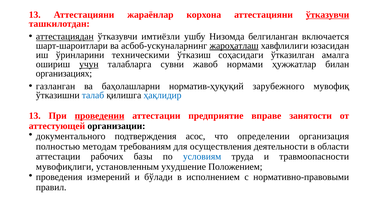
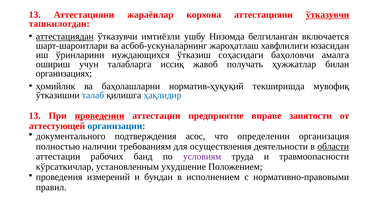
жароҳатлаш underline: present -> none
техническими: техническими -> нуждающихся
ўтказилган: ўтказилган -> баҳоловчи
учун underline: present -> none
сувни: сувни -> иссиқ
нормами: нормами -> получать
газланган: газланган -> ҳомийлик
зарубежного: зарубежного -> текширишда
организации colour: black -> blue
методам: методам -> наличии
области underline: none -> present
базы: базы -> банд
условиям colour: blue -> purple
мувофиқлиги: мувофиқлиги -> кўрсаткичлар
бўлади: бўлади -> бундан
